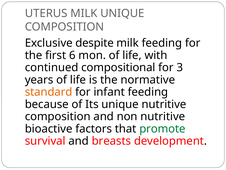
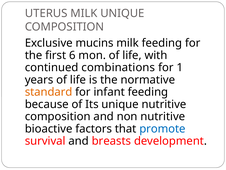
despite: despite -> mucins
compositional: compositional -> combinations
3: 3 -> 1
promote colour: green -> blue
